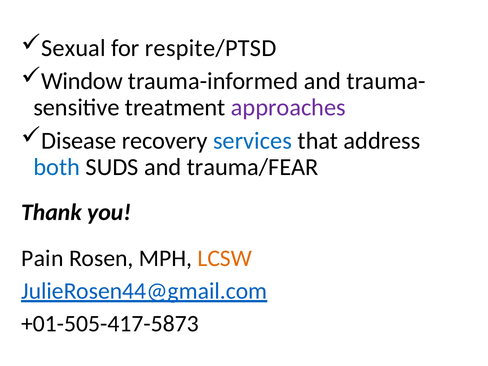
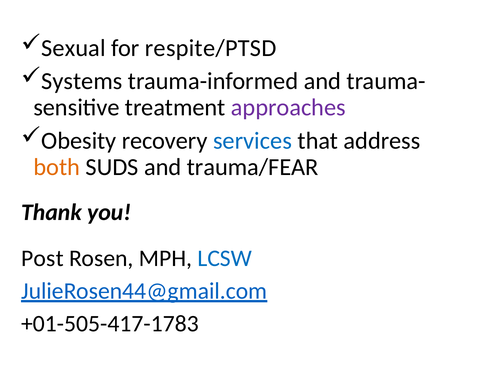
Window: Window -> Systems
Disease: Disease -> Obesity
both colour: blue -> orange
Pain: Pain -> Post
LCSW colour: orange -> blue
+01-505-417-5873: +01-505-417-5873 -> +01-505-417-1783
